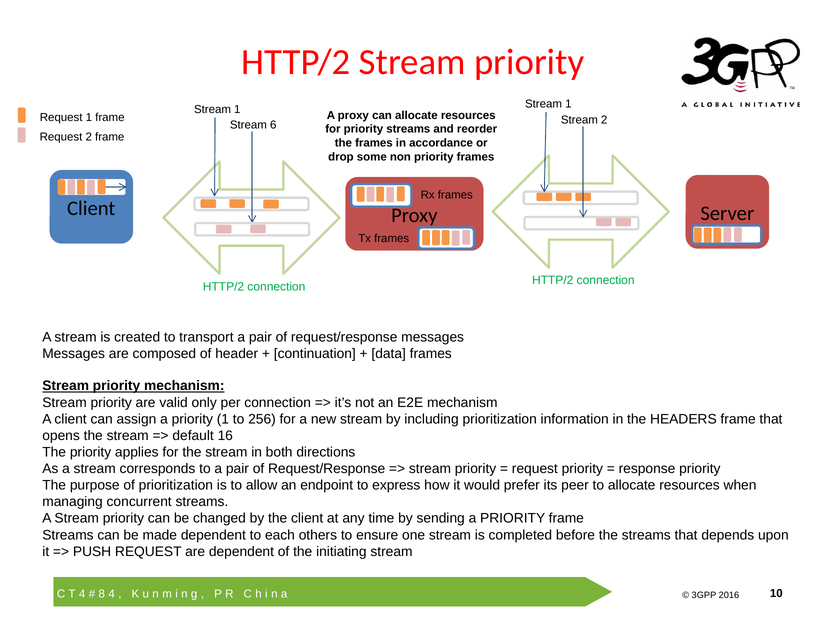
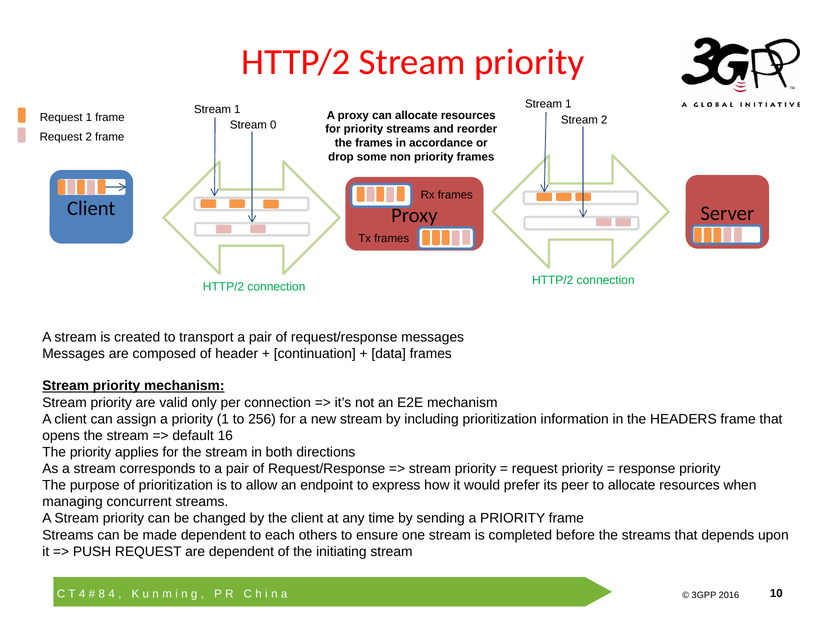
6: 6 -> 0
